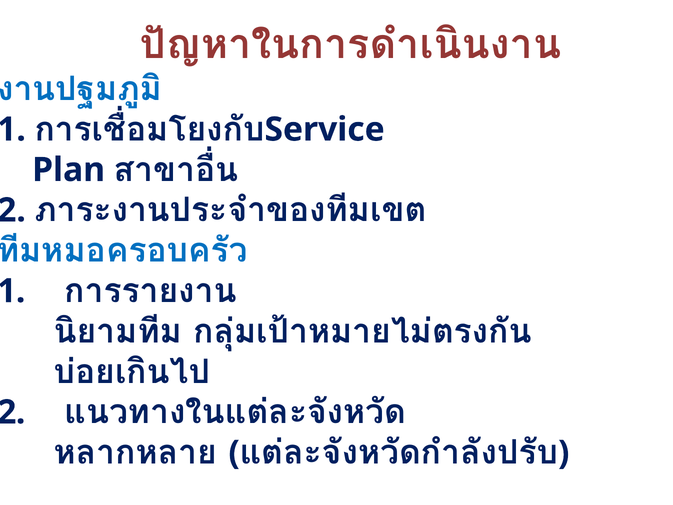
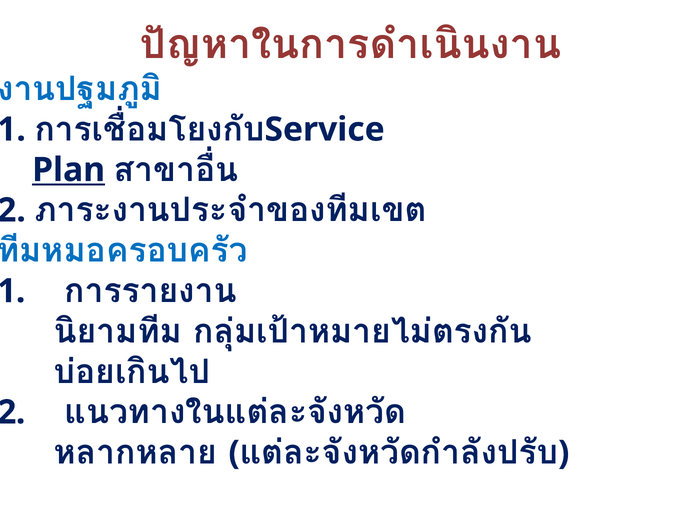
Plan underline: none -> present
